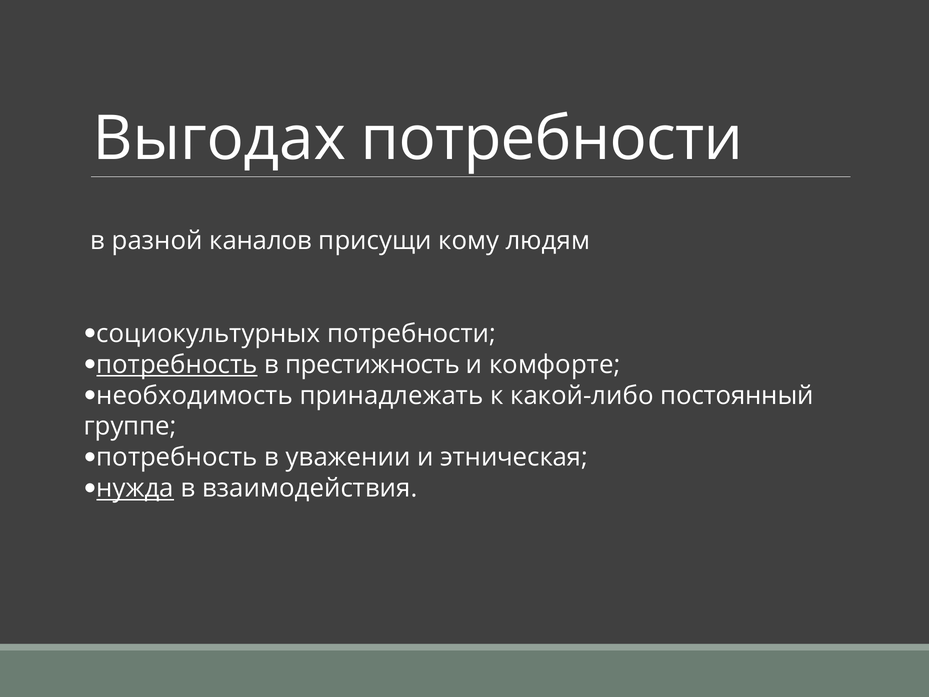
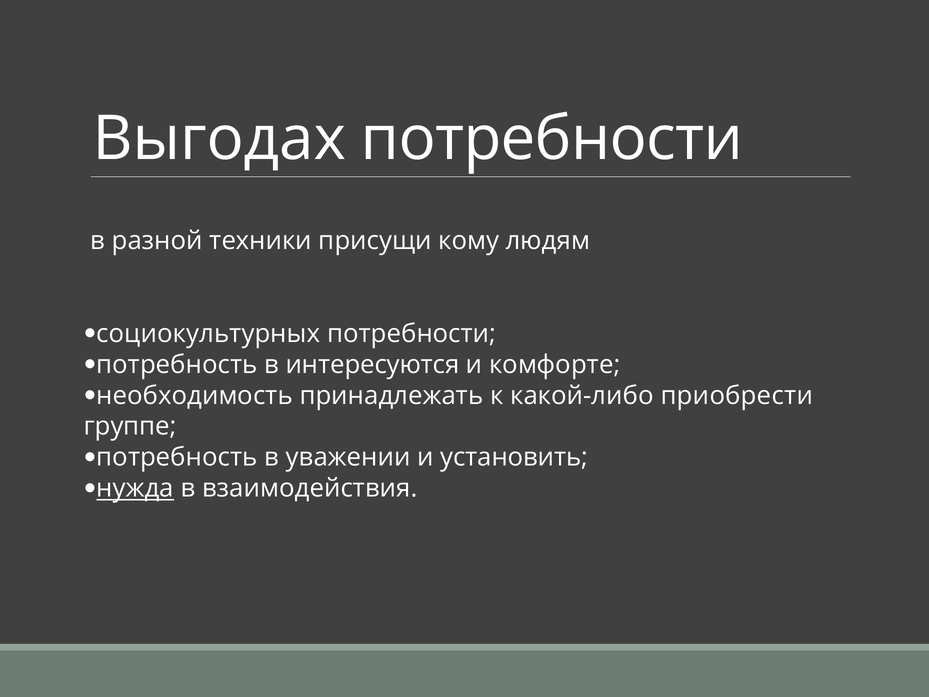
каналов: каналов -> техники
потребность at (177, 364) underline: present -> none
престижность: престижность -> интересуются
постоянный: постоянный -> приобрести
этническая: этническая -> установить
